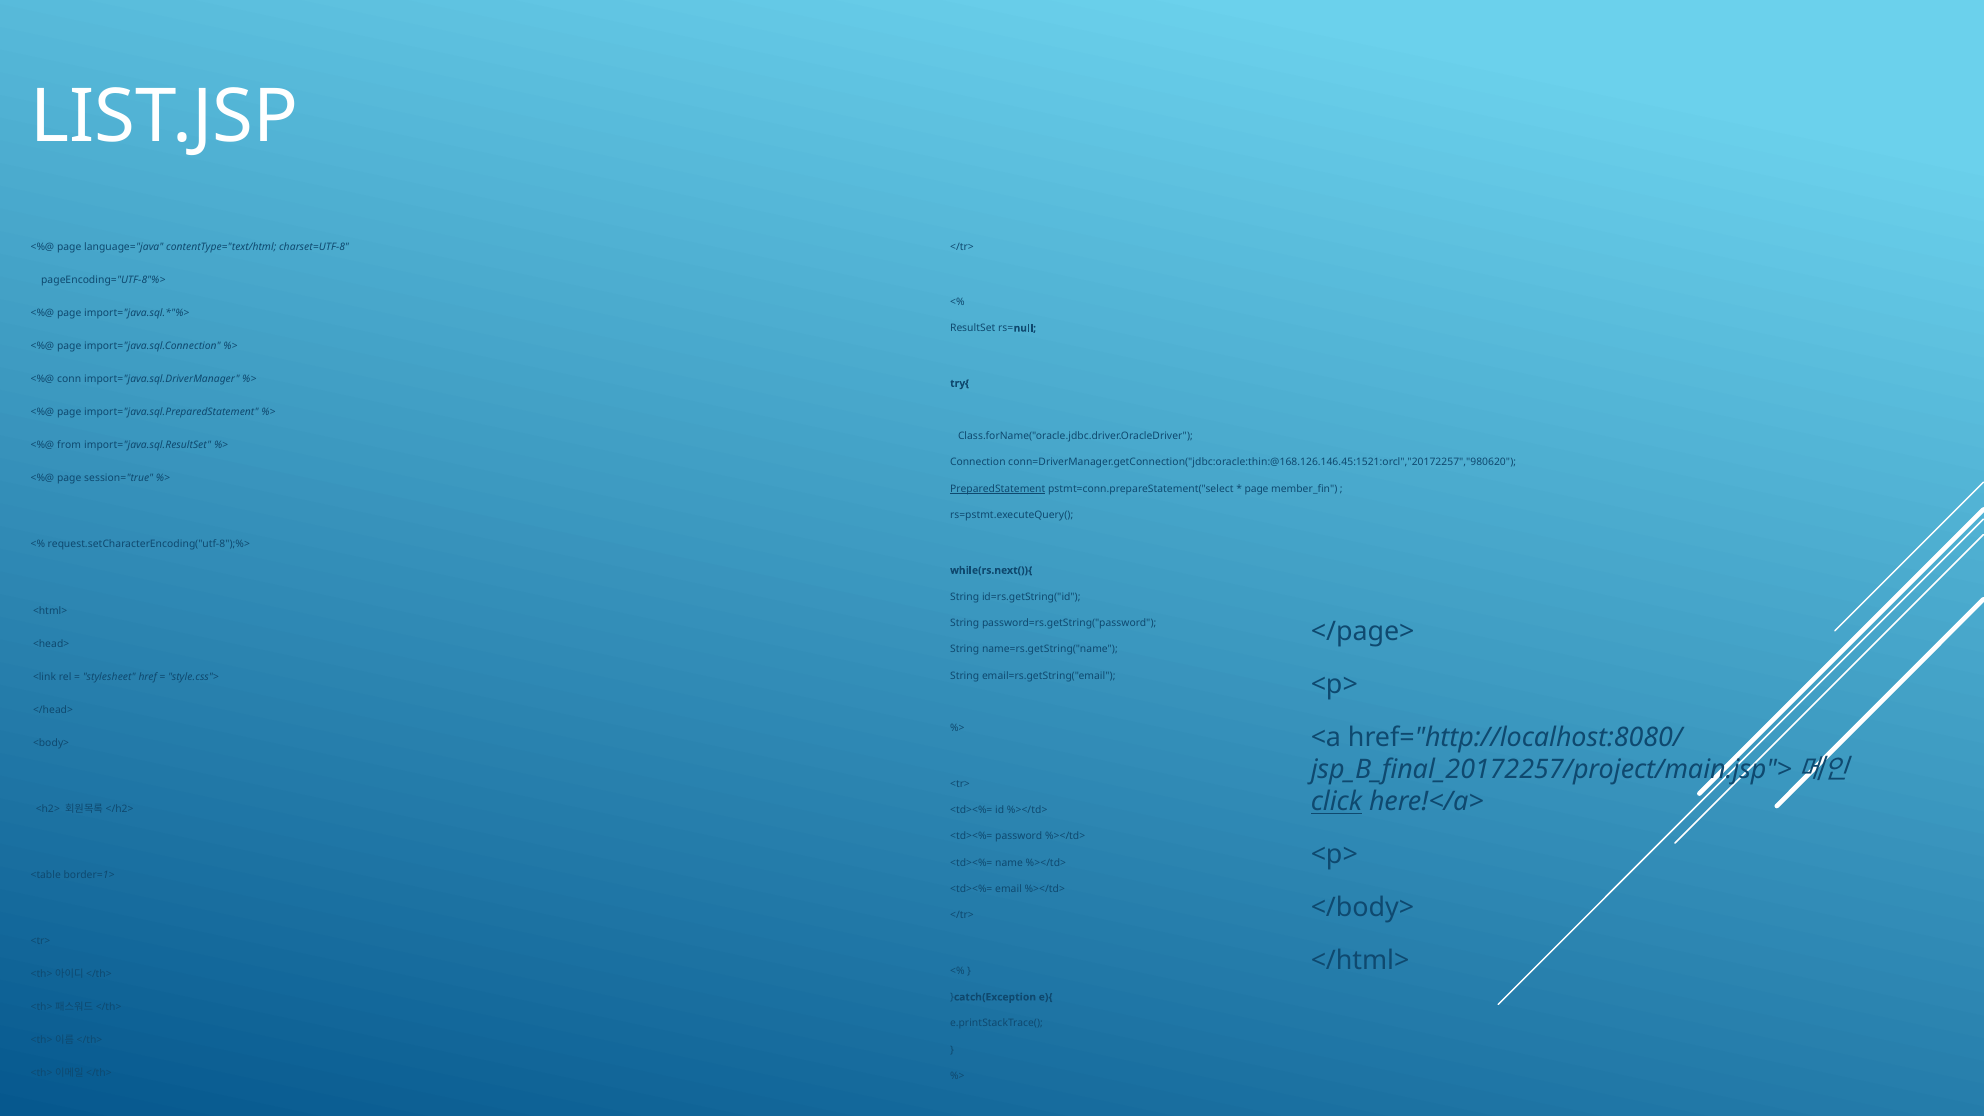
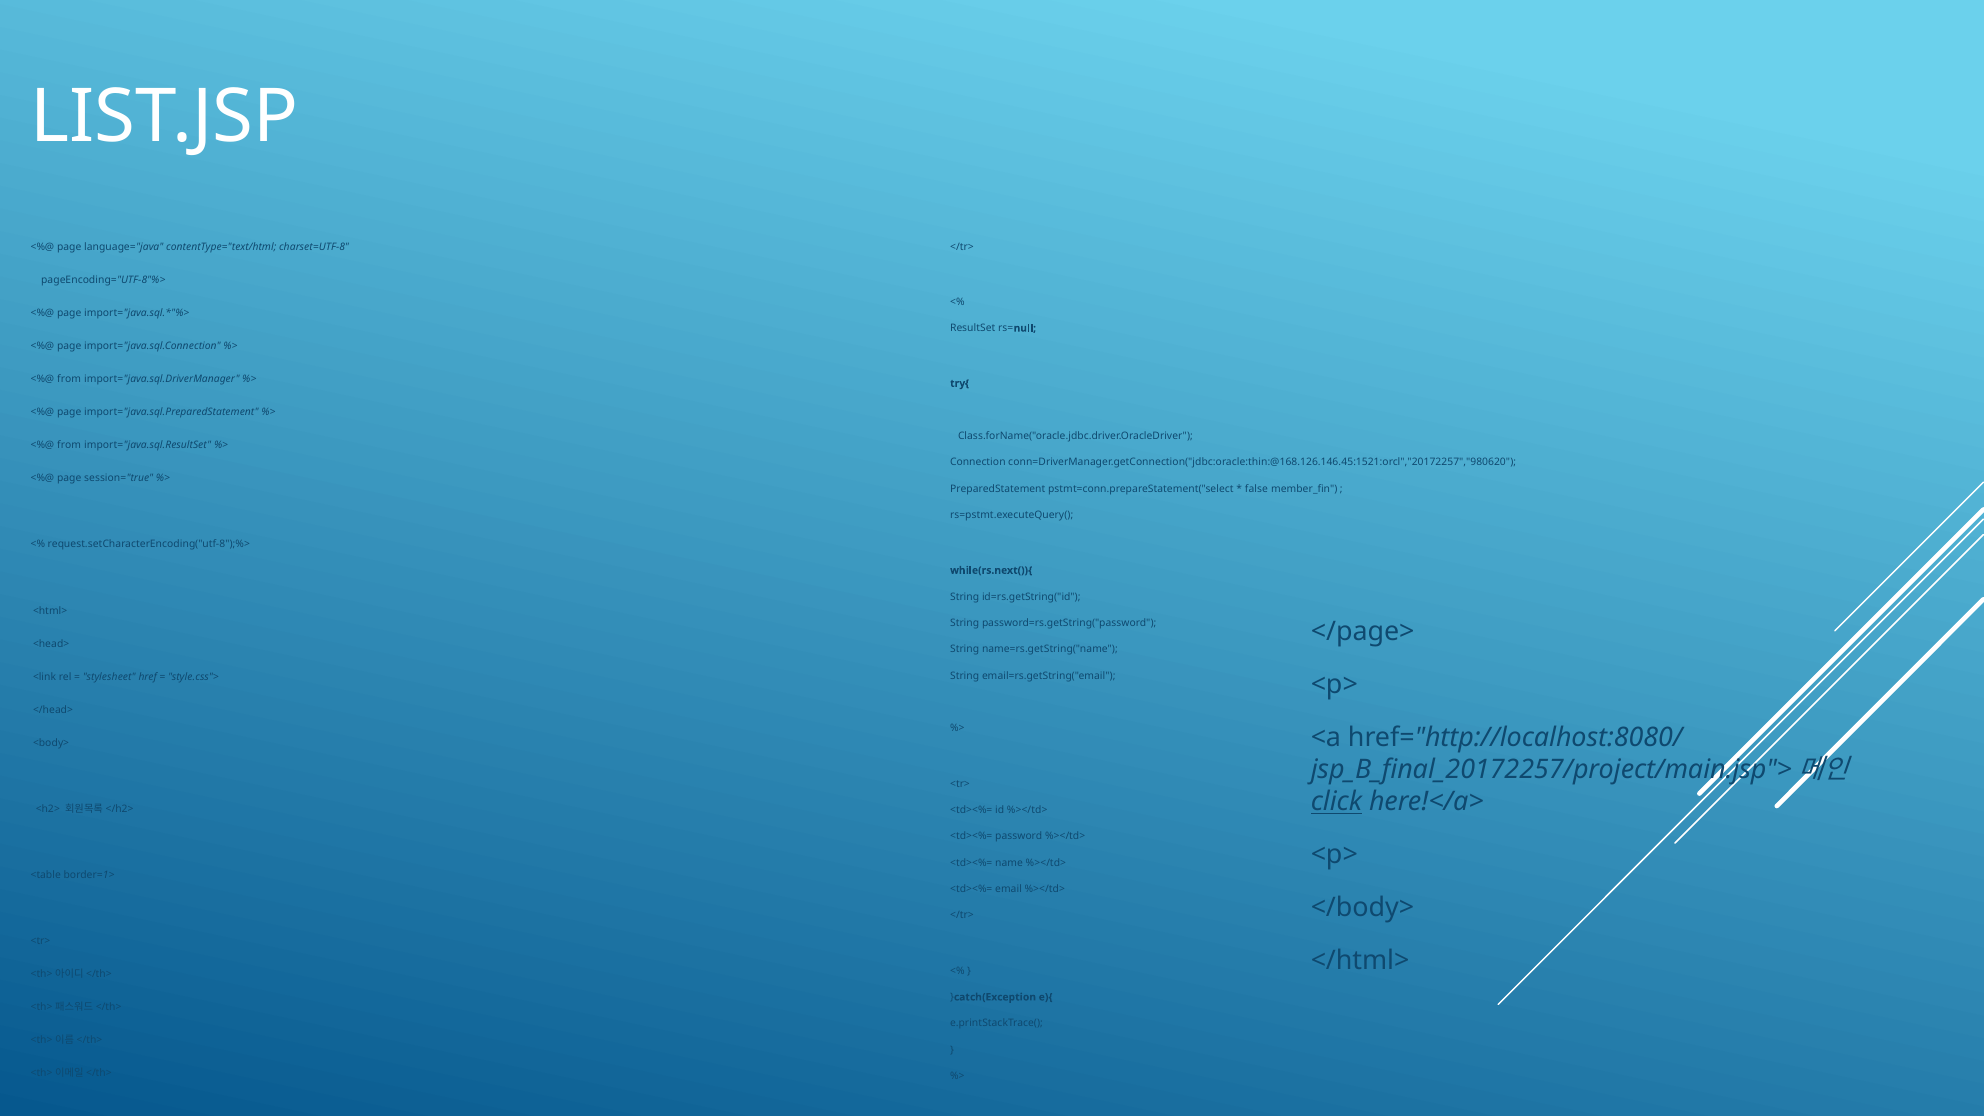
conn at (69, 379): conn -> from
PreparedStatement underline: present -> none
page at (1257, 489): page -> false
